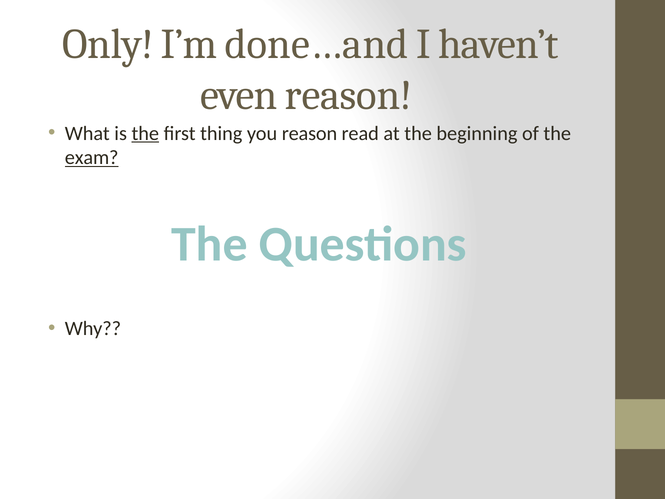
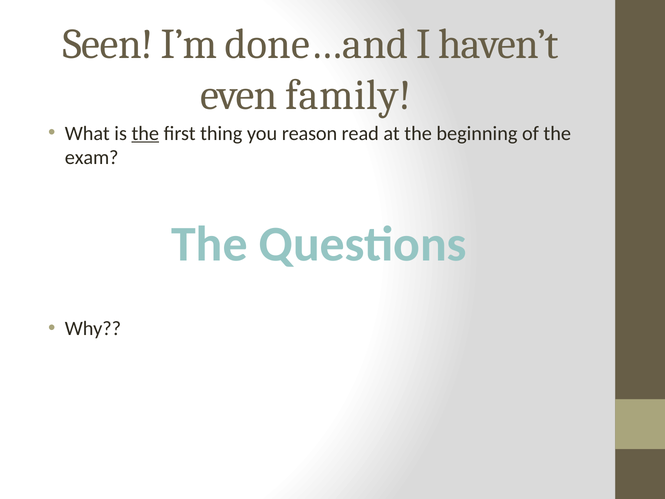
Only: Only -> Seen
even reason: reason -> family
exam underline: present -> none
